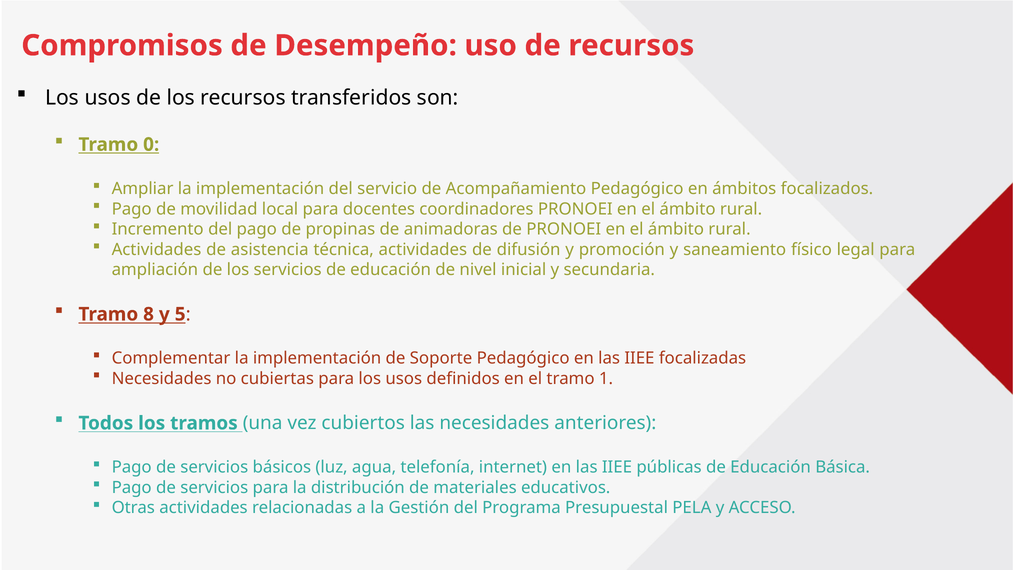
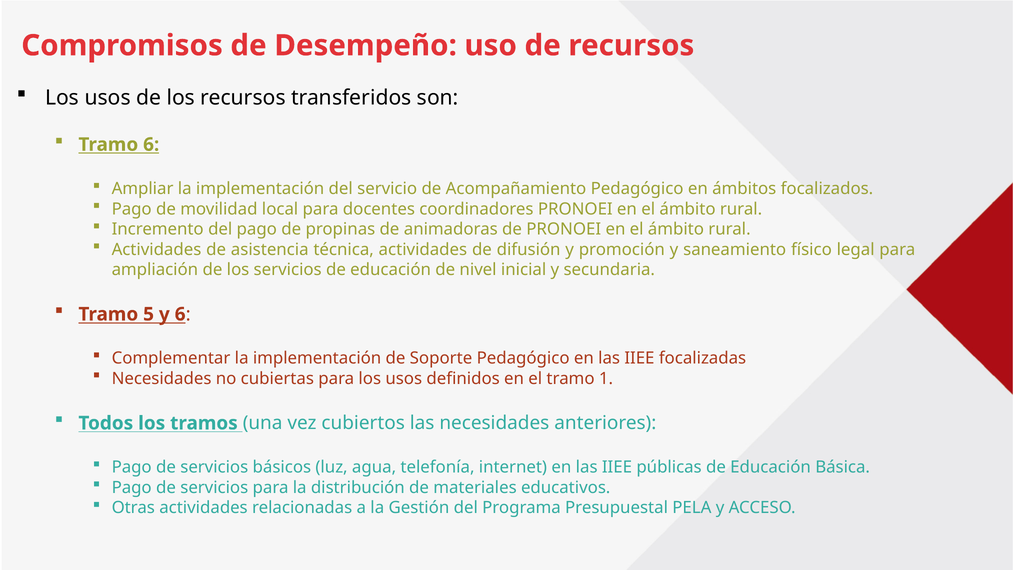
Tramo 0: 0 -> 6
8: 8 -> 5
y 5: 5 -> 6
